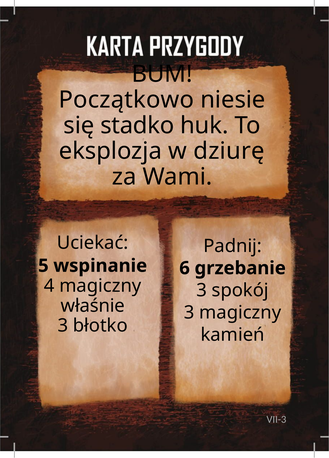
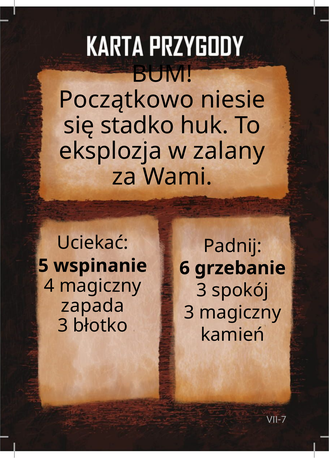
dziurę: dziurę -> zalany
właśnie: właśnie -> zapada
VII-3: VII-3 -> VII-7
